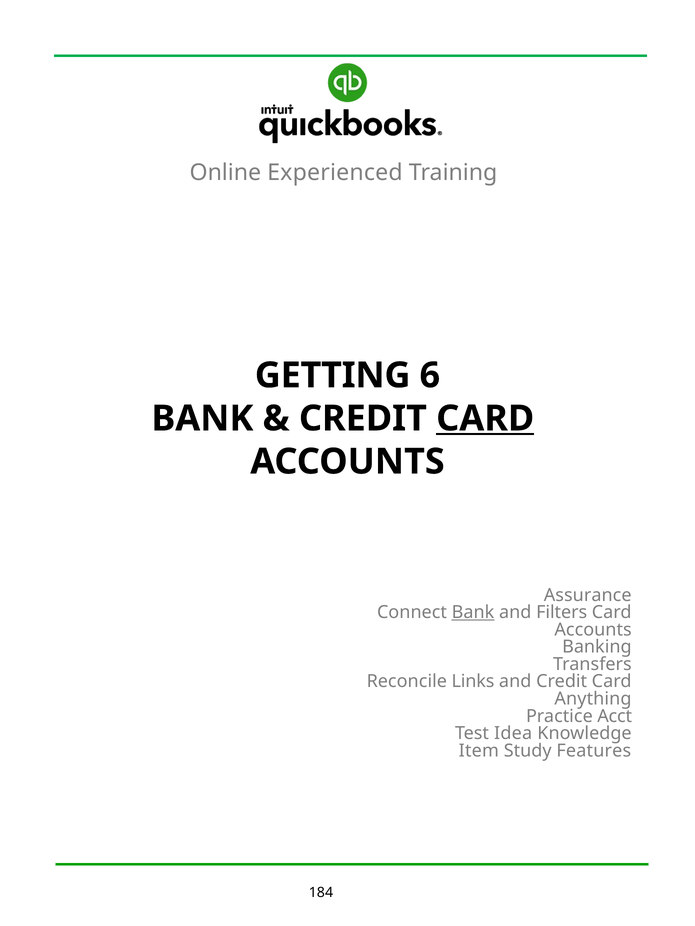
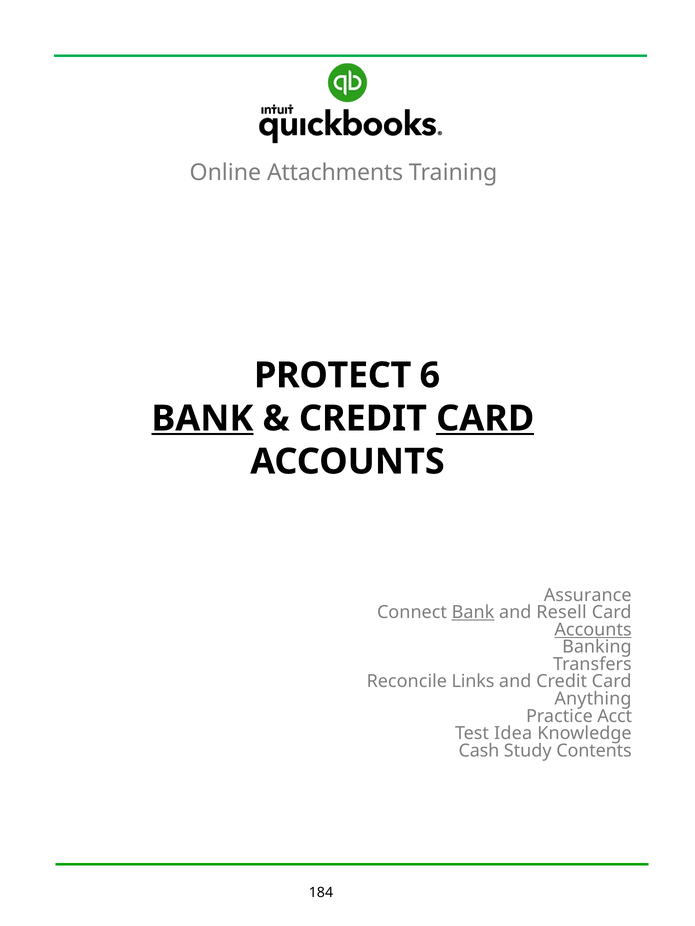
Experienced: Experienced -> Attachments
GETTING: GETTING -> PROTECT
BANK at (202, 419) underline: none -> present
Filters: Filters -> Resell
Accounts at (593, 630) underline: none -> present
Item: Item -> Cash
Features: Features -> Contents
